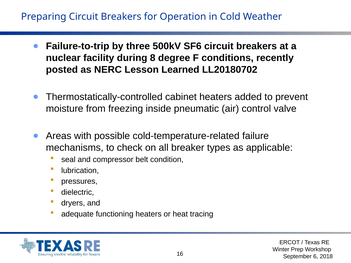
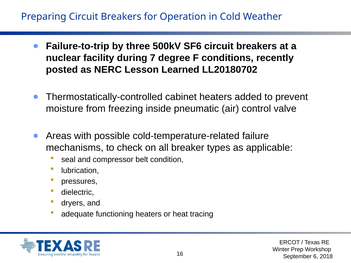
8: 8 -> 7
